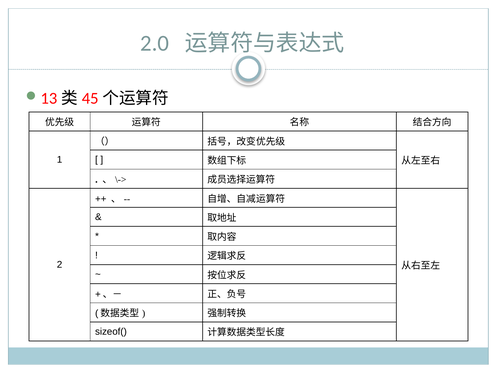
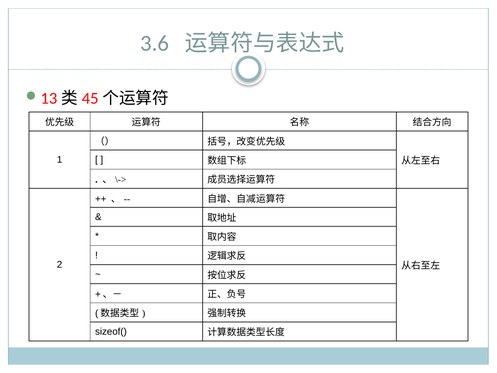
2.0: 2.0 -> 3.6
